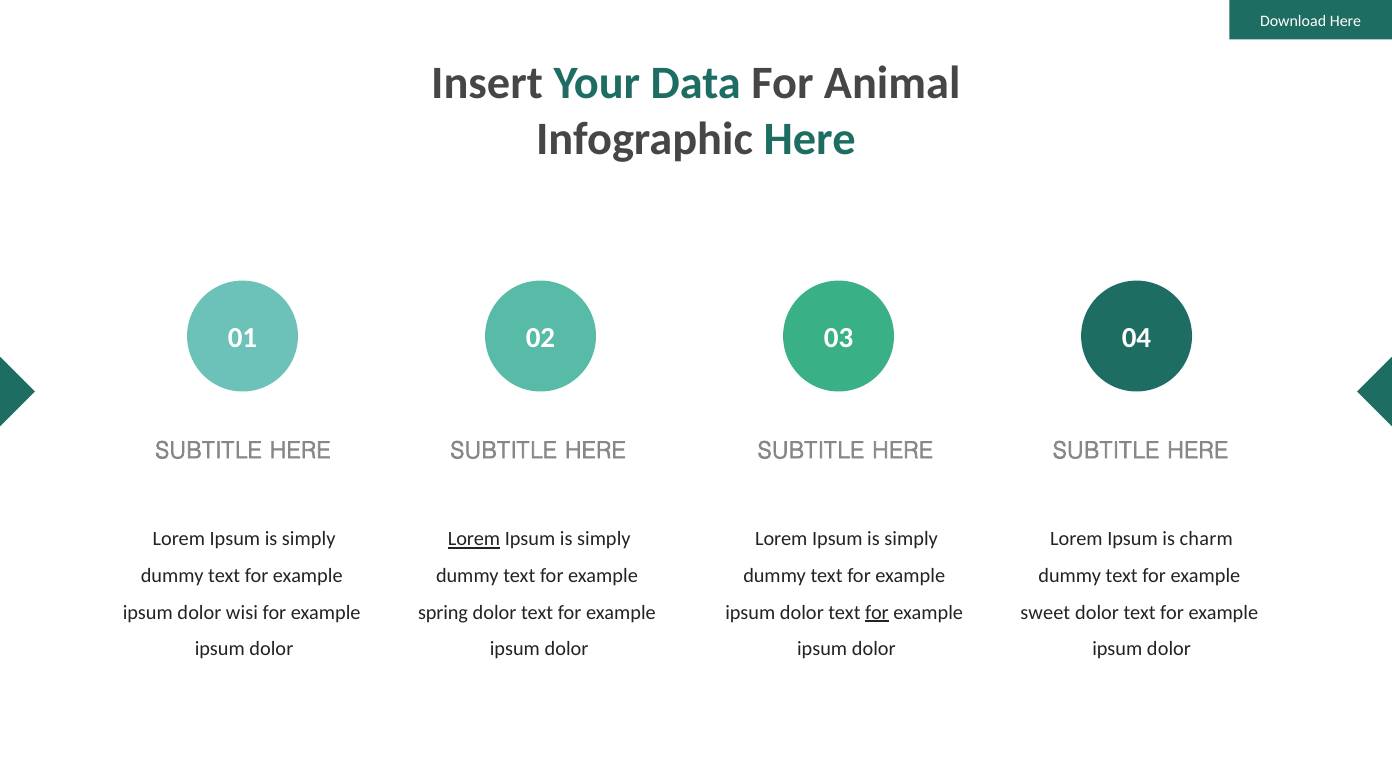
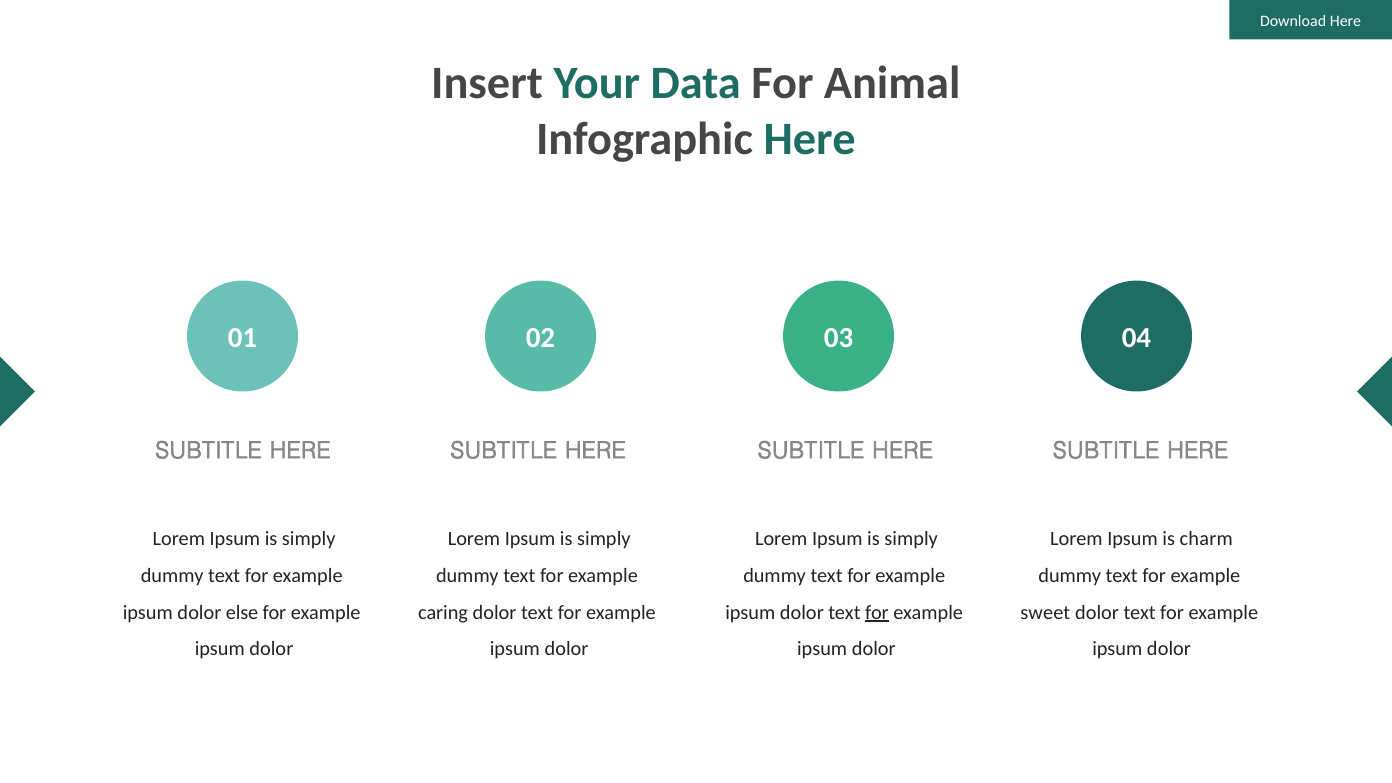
Lorem at (474, 539) underline: present -> none
wisi: wisi -> else
spring: spring -> caring
